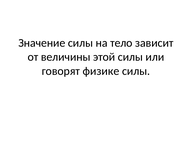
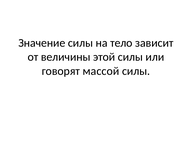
физике: физике -> массой
